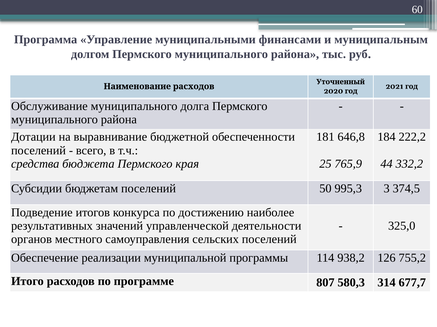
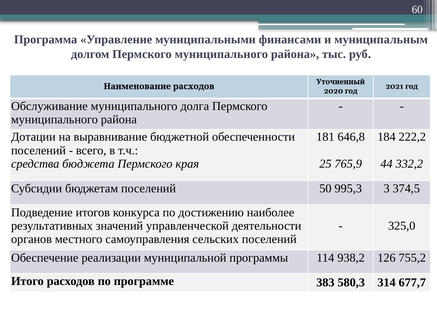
807: 807 -> 383
